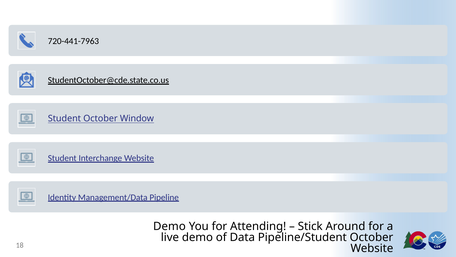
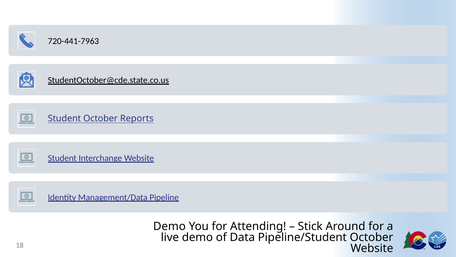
Window: Window -> Reports
